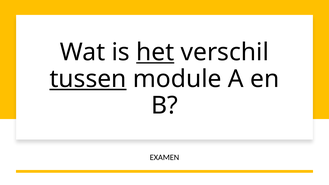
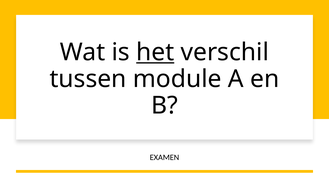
tussen underline: present -> none
